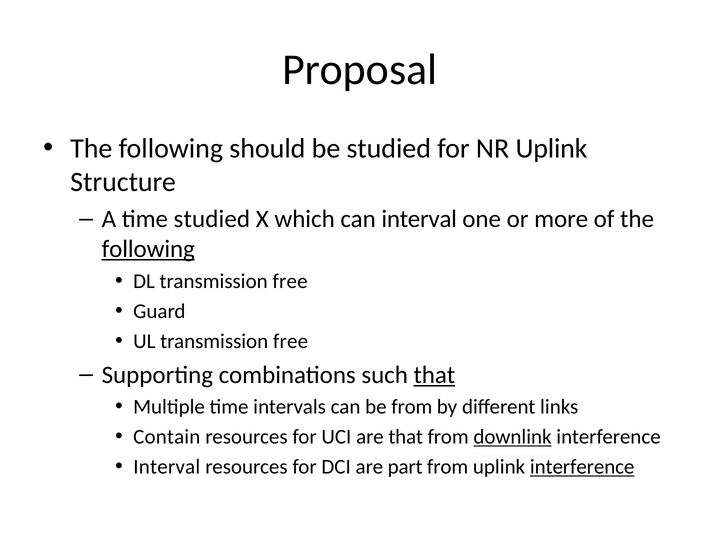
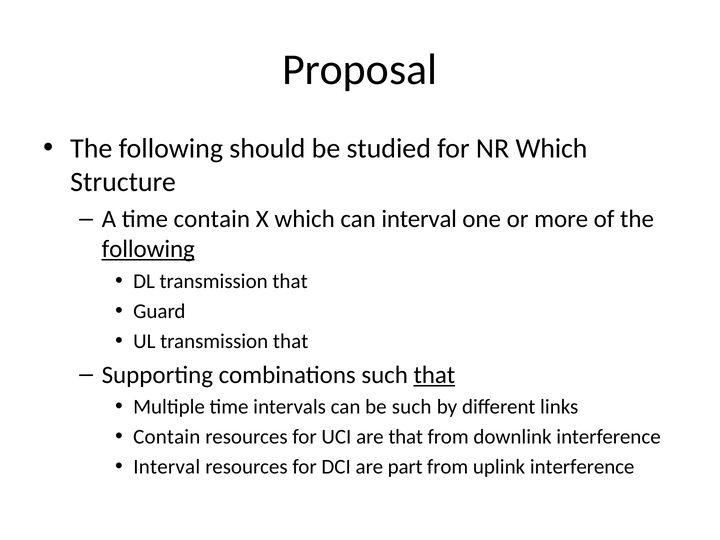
NR Uplink: Uplink -> Which
time studied: studied -> contain
DL transmission free: free -> that
UL transmission free: free -> that
be from: from -> such
downlink underline: present -> none
interference at (582, 467) underline: present -> none
